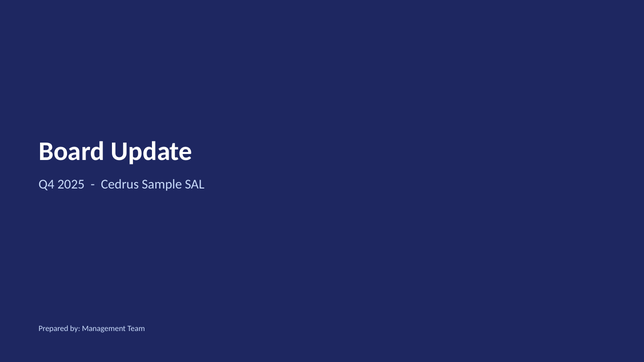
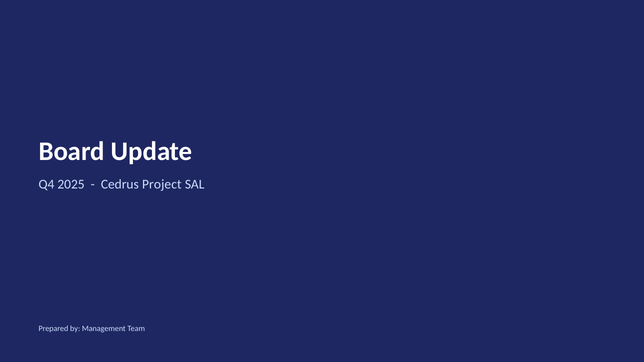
Sample: Sample -> Project
